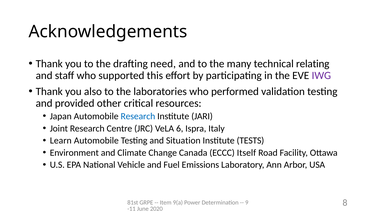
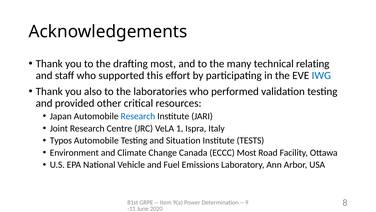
drafting need: need -> most
IWG colour: purple -> blue
6: 6 -> 1
Learn: Learn -> Typos
ECCC Itself: Itself -> Most
